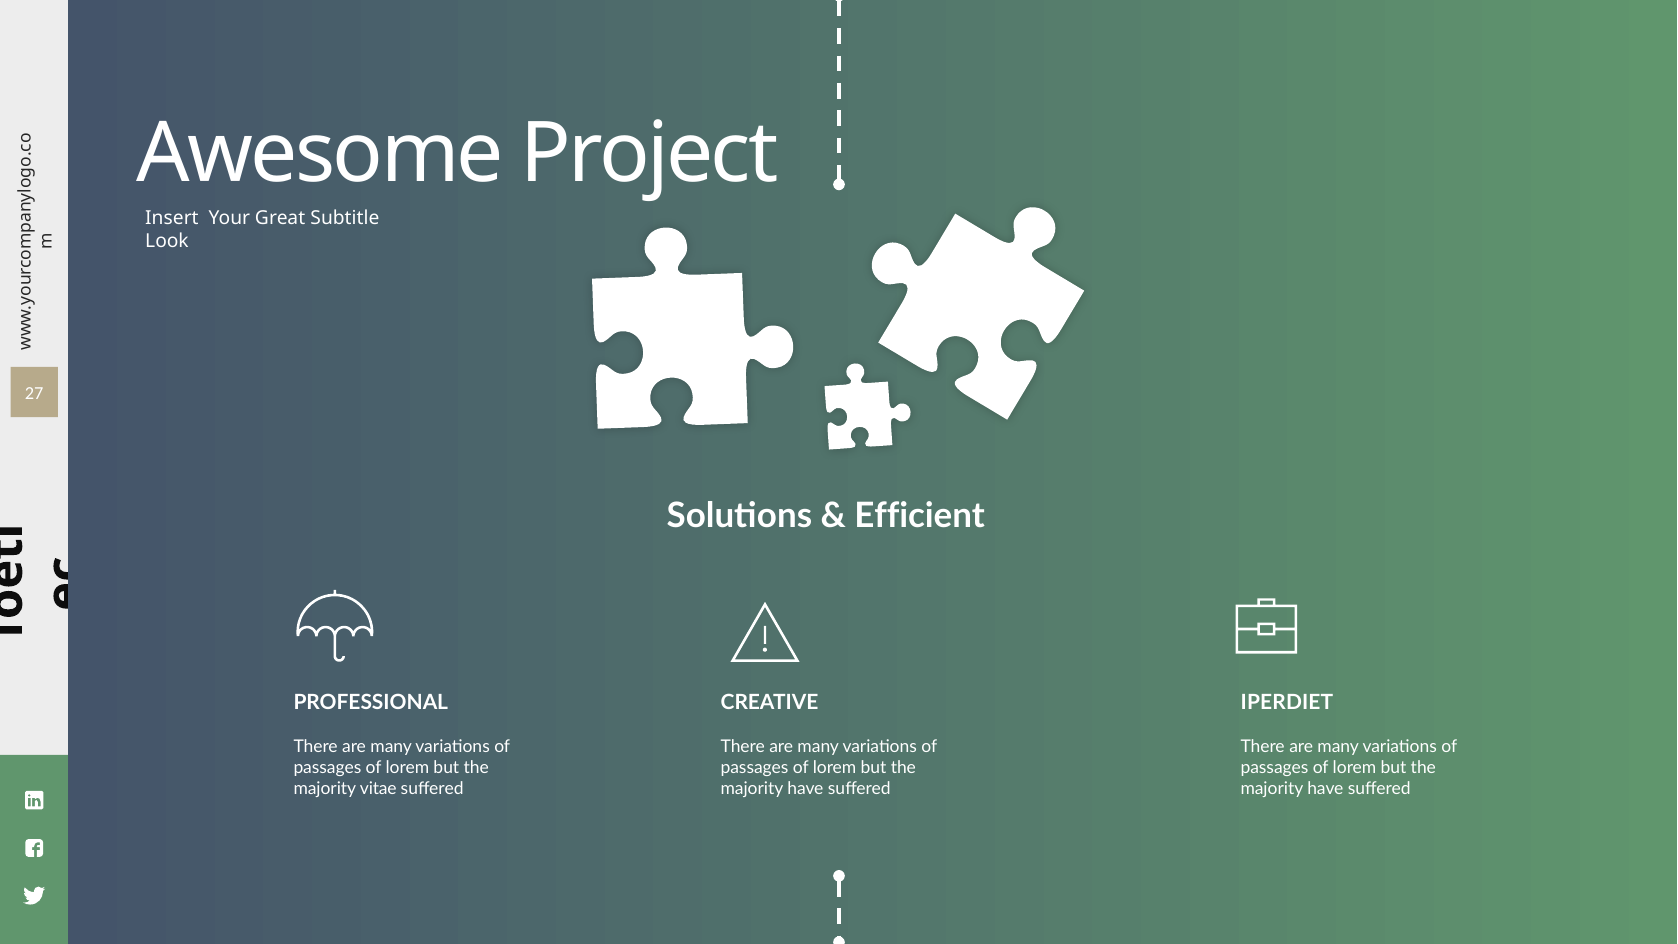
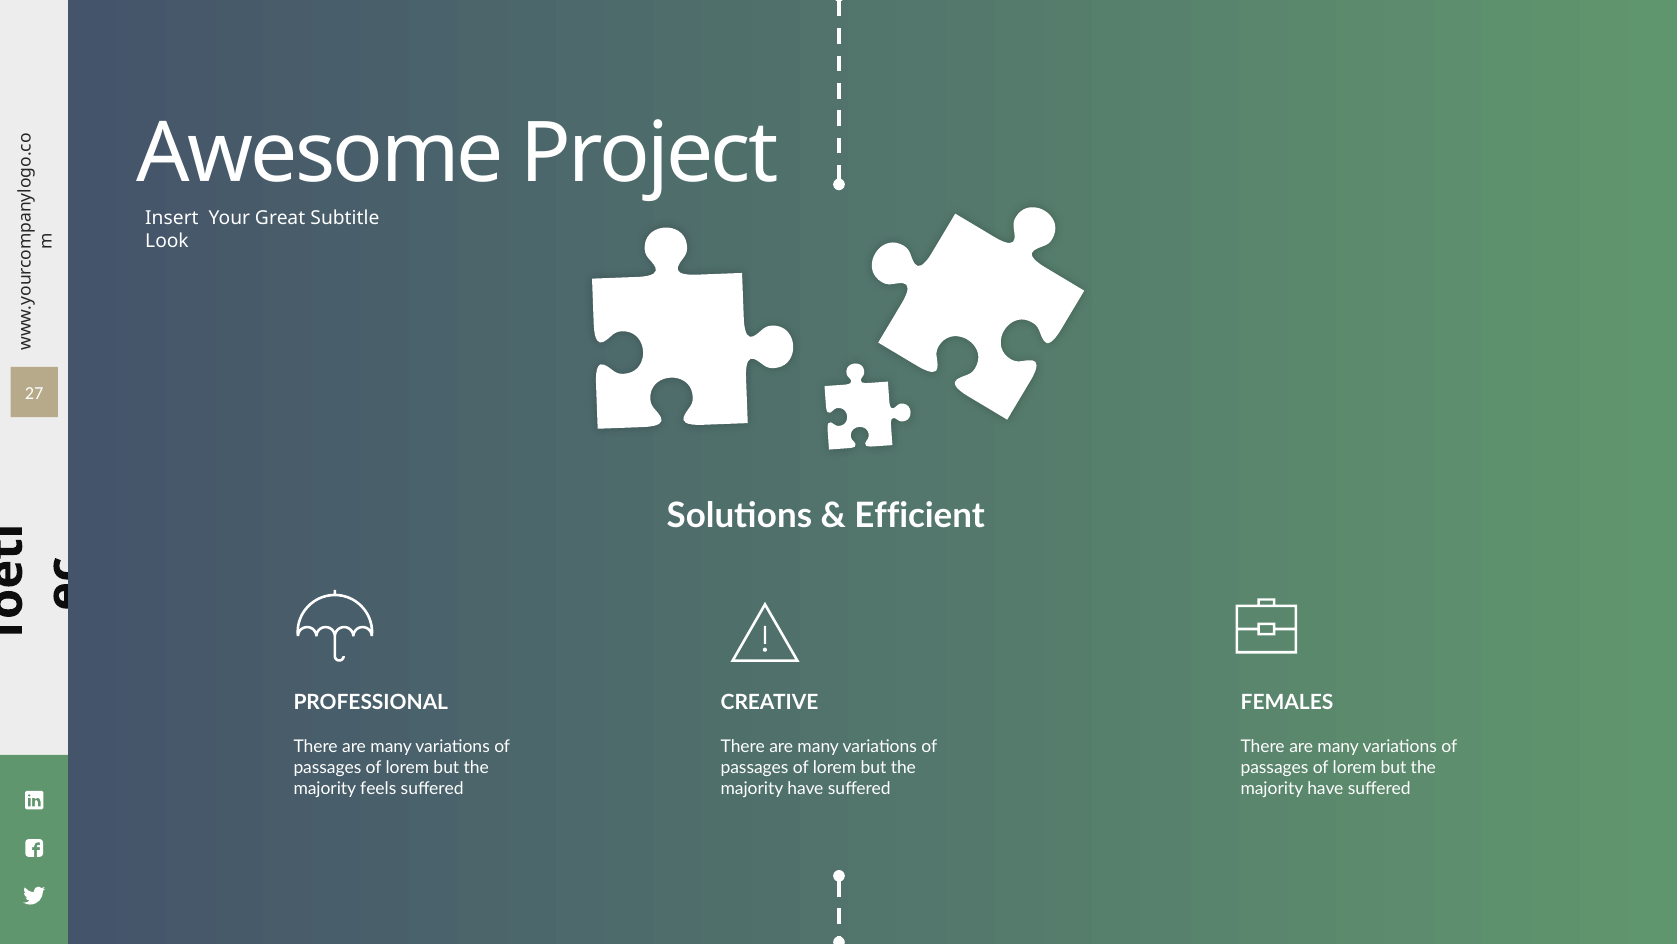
IPERDIET: IPERDIET -> FEMALES
vitae: vitae -> feels
